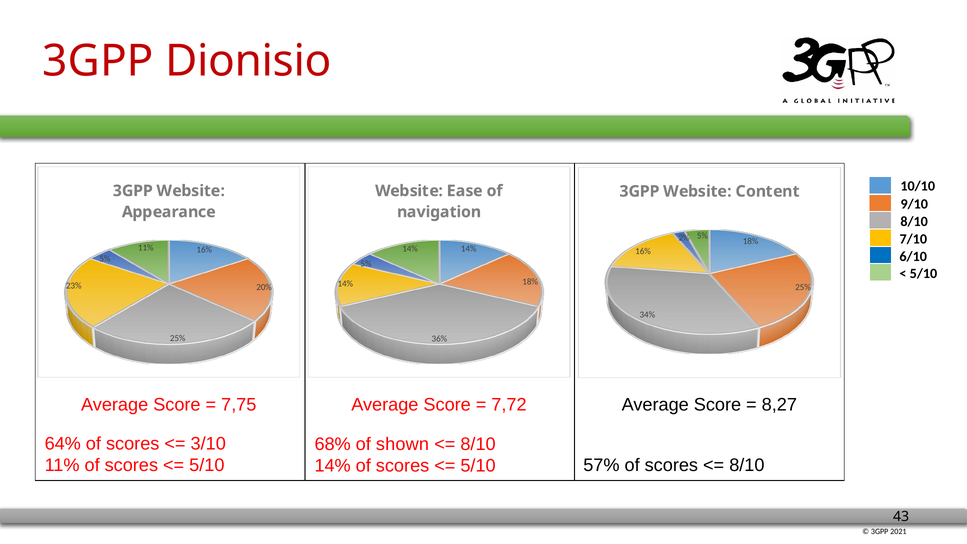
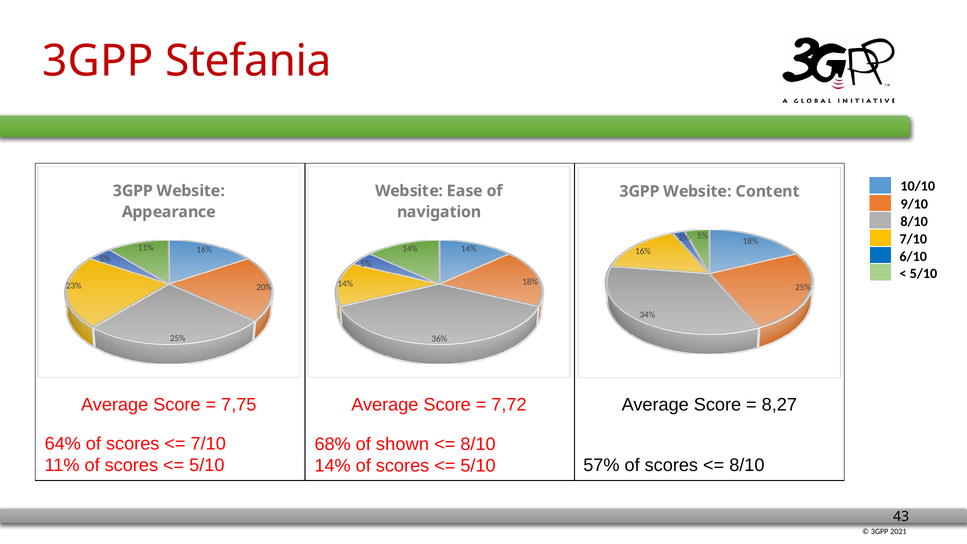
Dionisio: Dionisio -> Stefania
3/10 at (208, 444): 3/10 -> 7/10
